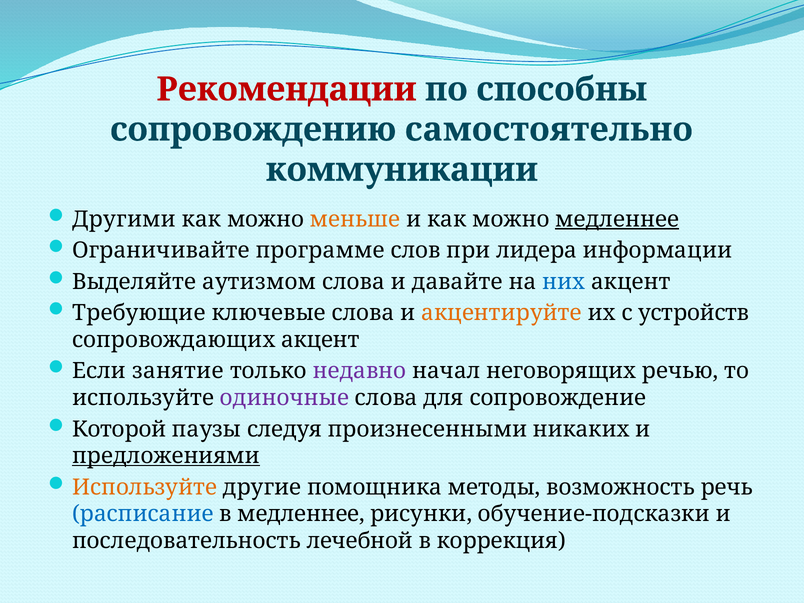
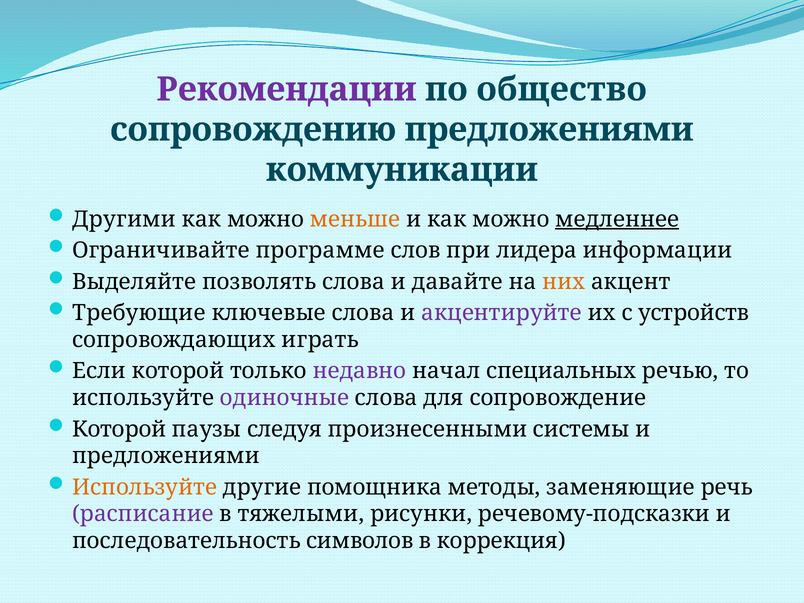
Рекомендации colour: red -> purple
способны: способны -> общество
сопровождению самостоятельно: самостоятельно -> предложениями
аутизмом: аутизмом -> позволять
них colour: blue -> orange
акцентируйте colour: orange -> purple
сопровождающих акцент: акцент -> играть
Если занятие: занятие -> которой
неговорящих: неговорящих -> специальных
никаких: никаких -> системы
предложениями at (166, 456) underline: present -> none
возможность: возможность -> заменяющие
расписание colour: blue -> purple
в медленнее: медленнее -> тяжелыми
обучение-подсказки: обучение-подсказки -> речевому-подсказки
лечебной: лечебной -> символов
